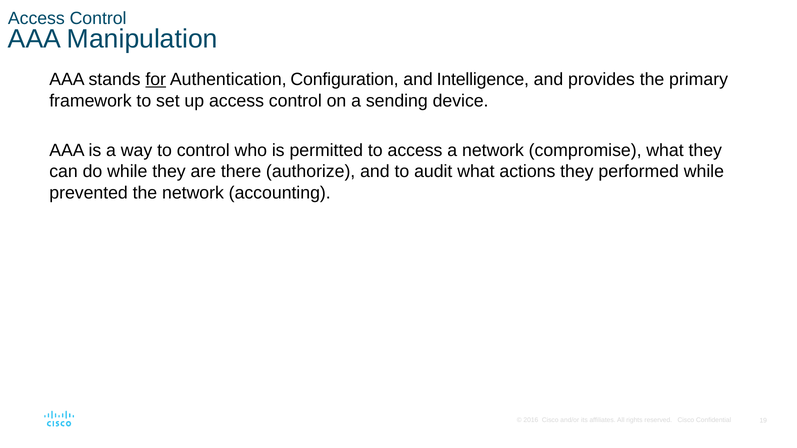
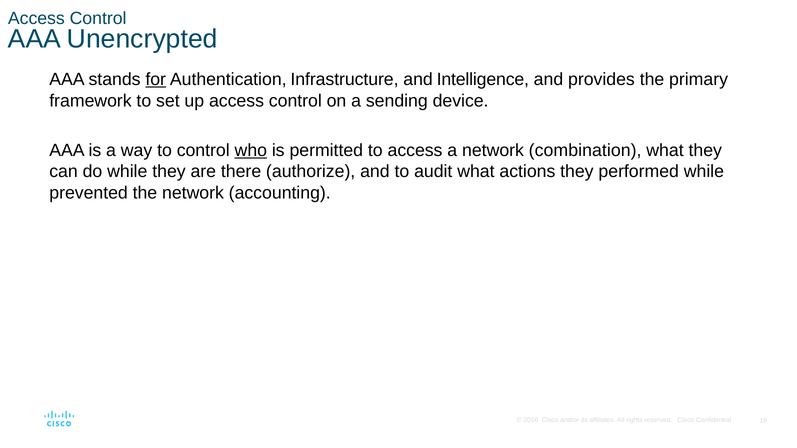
Manipulation: Manipulation -> Unencrypted
Configuration: Configuration -> Infrastructure
who underline: none -> present
compromise: compromise -> combination
